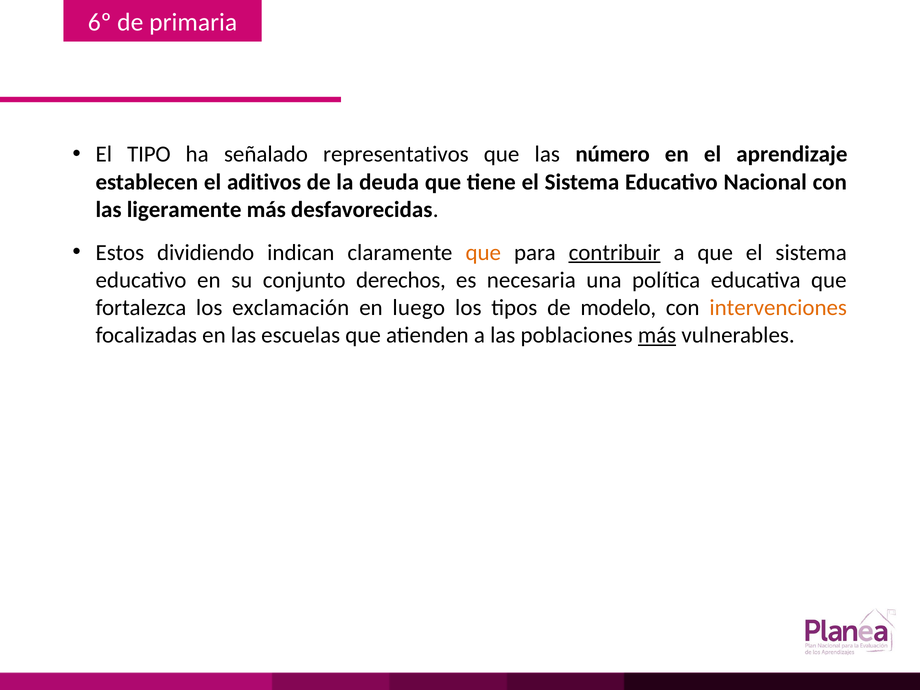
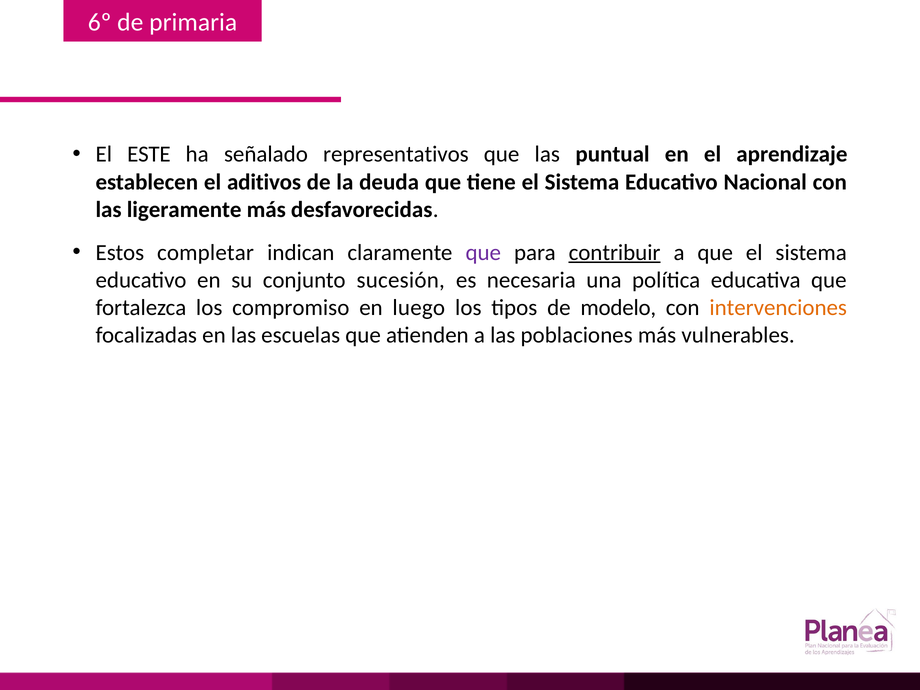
TIPO: TIPO -> ESTE
número: número -> puntual
dividiendo: dividiendo -> completar
que at (483, 253) colour: orange -> purple
derechos: derechos -> sucesión
exclamación: exclamación -> compromiso
más at (657, 335) underline: present -> none
